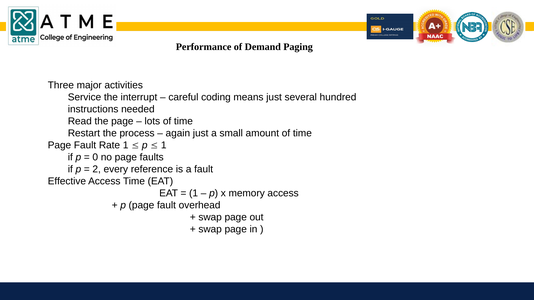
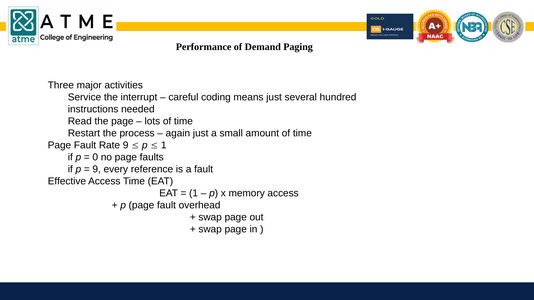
Rate 1: 1 -> 9
2 at (97, 169): 2 -> 9
